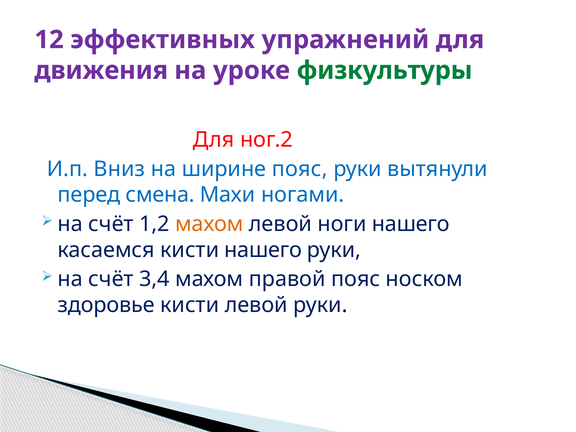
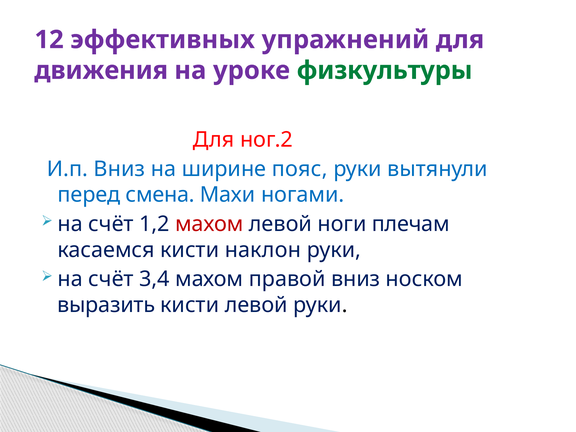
махом at (209, 224) colour: orange -> red
ноги нашего: нашего -> плечам
кисти нашего: нашего -> наклон
правой пояс: пояс -> вниз
здоровье: здоровье -> выразить
